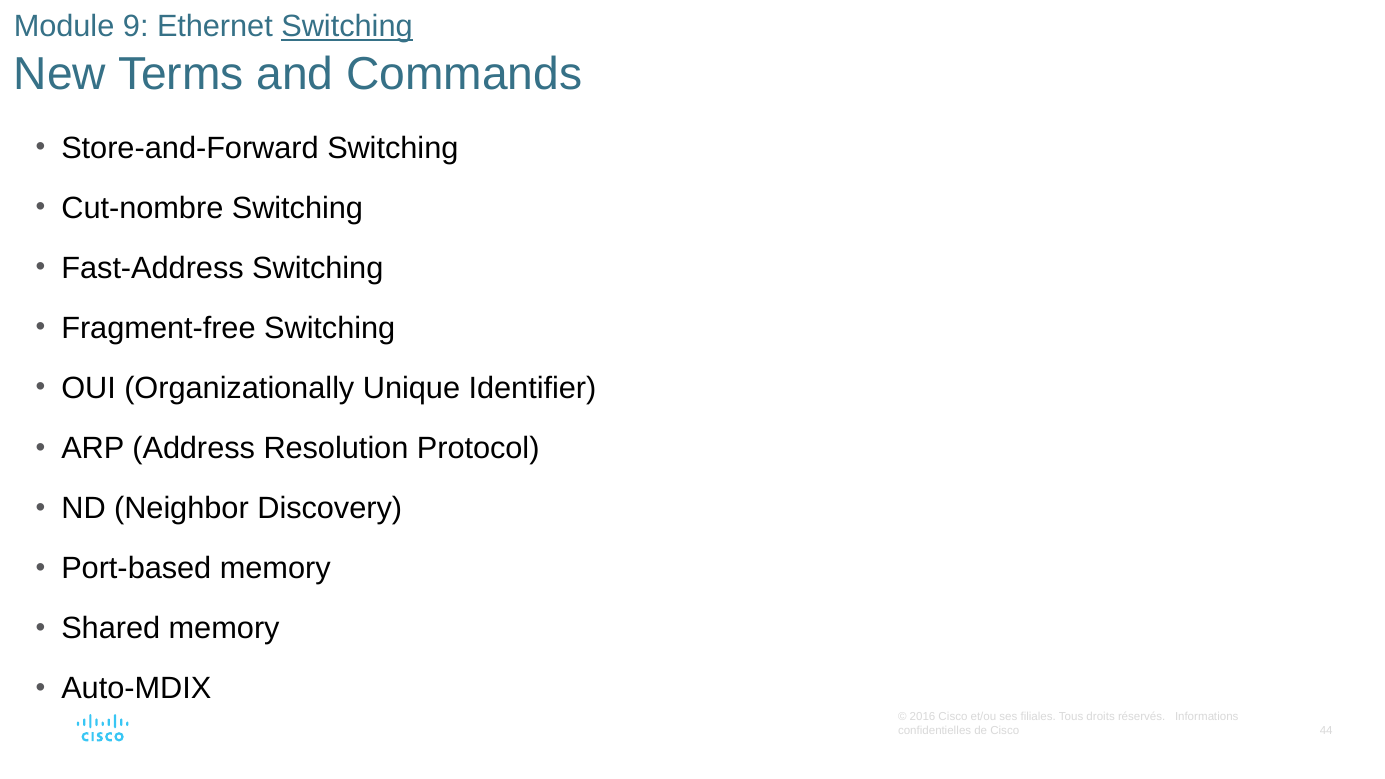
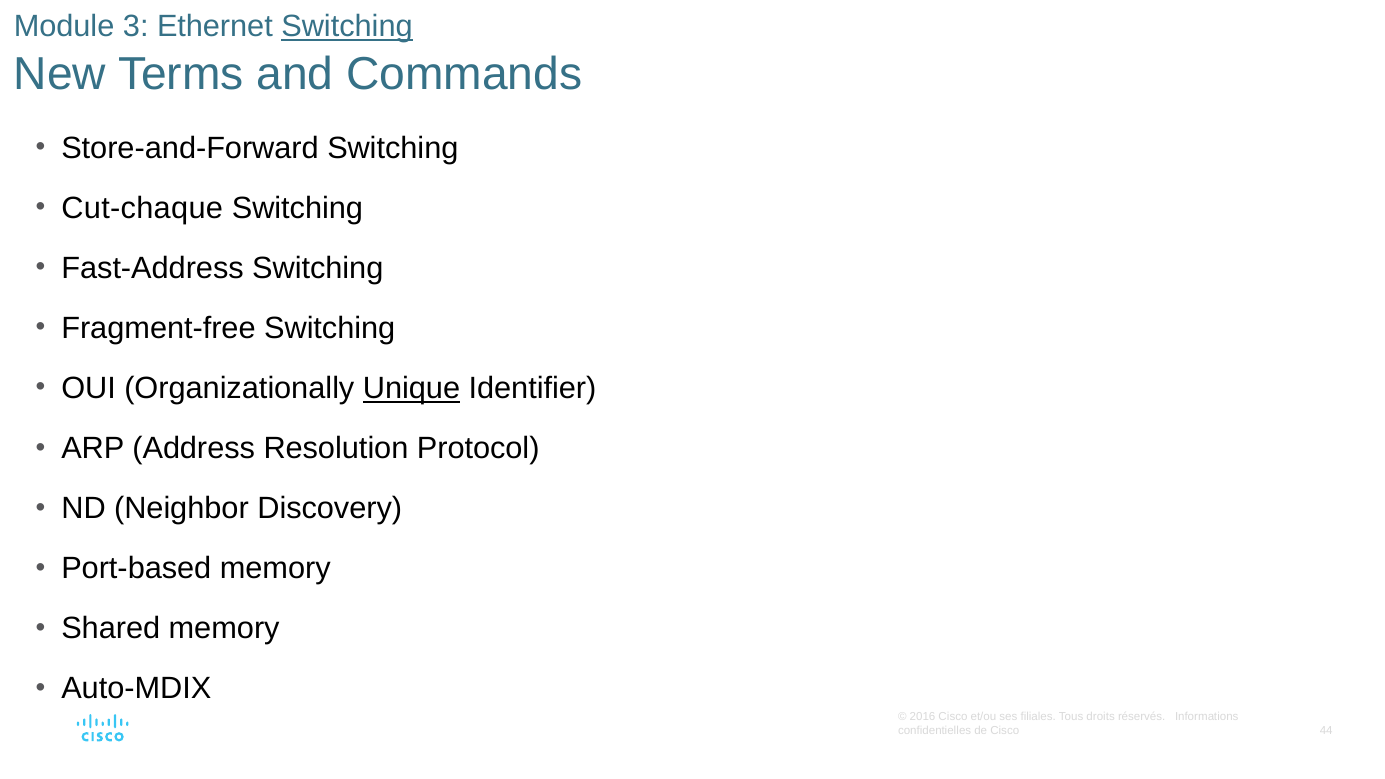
9: 9 -> 3
Cut-nombre: Cut-nombre -> Cut-chaque
Unique underline: none -> present
